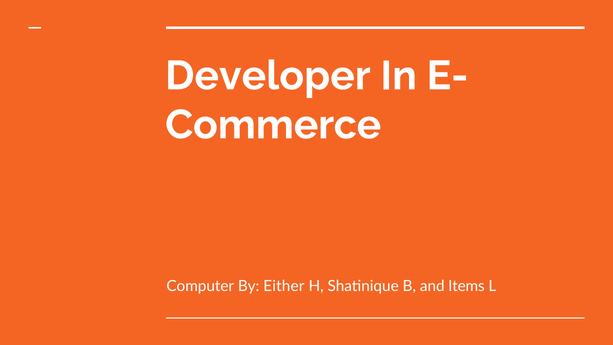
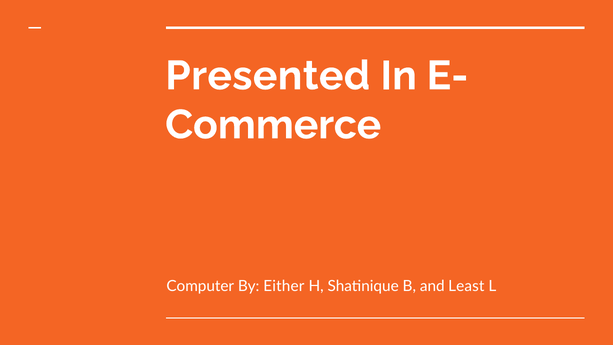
Developer: Developer -> Presented
Items: Items -> Least
